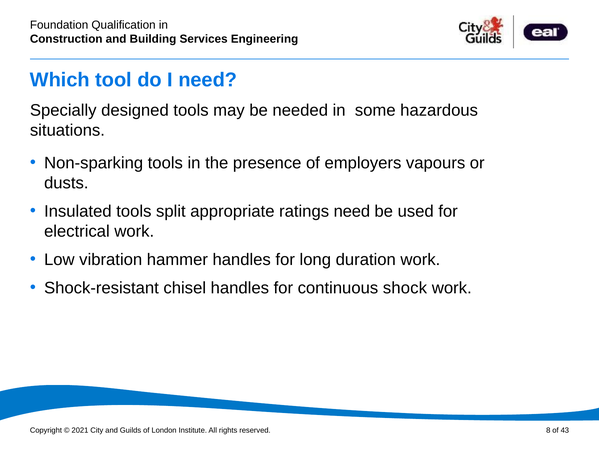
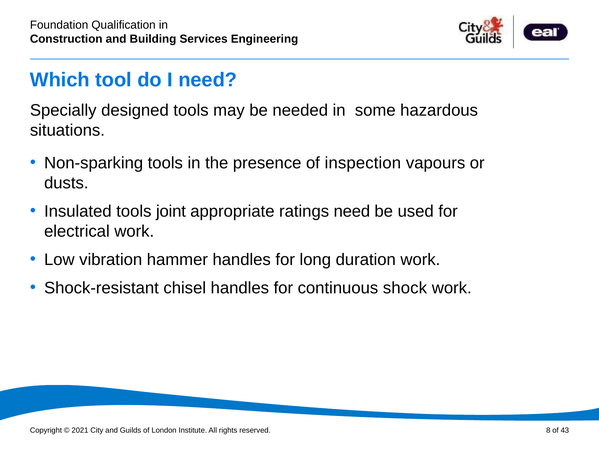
employers: employers -> inspection
split: split -> joint
